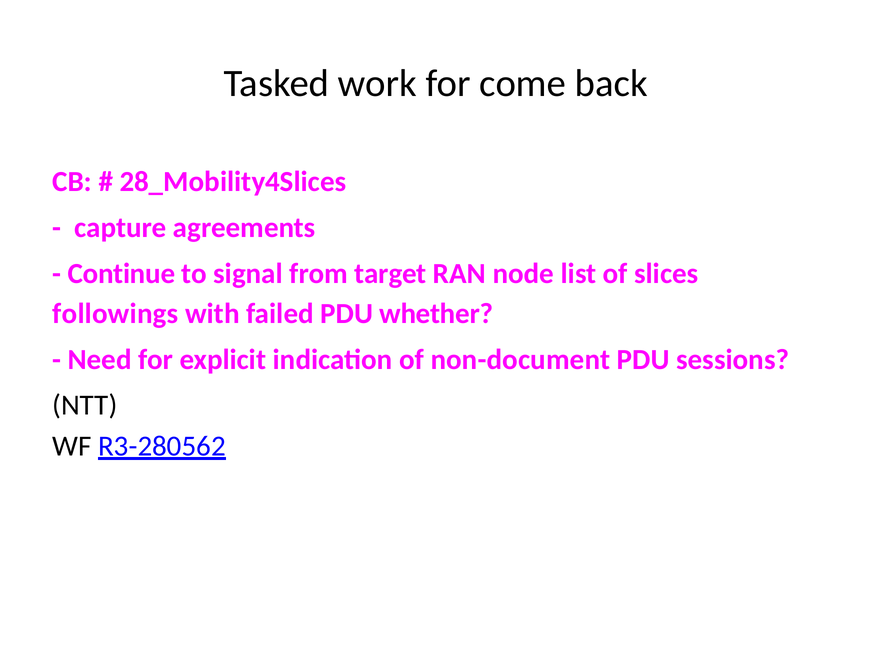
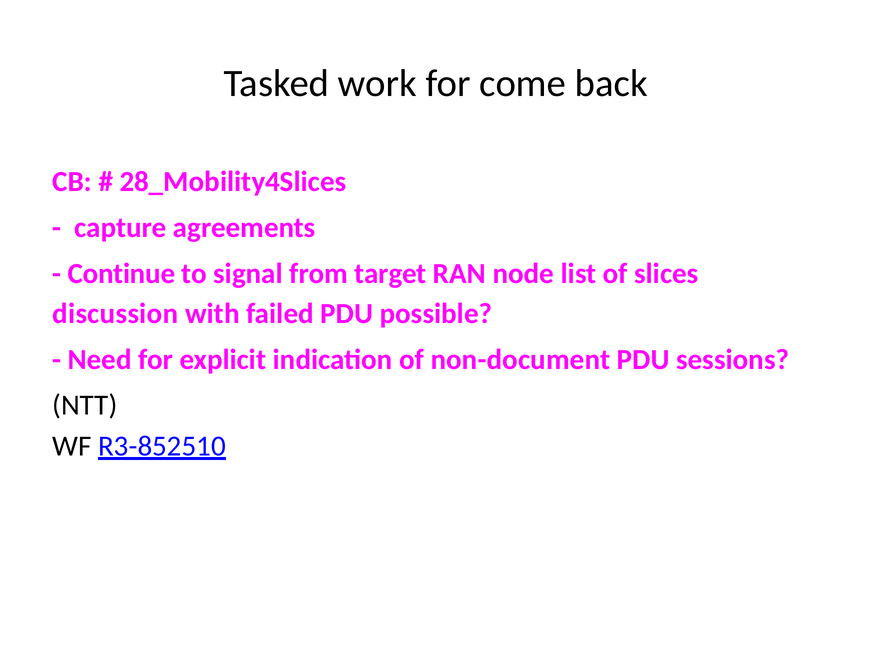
followings: followings -> discussion
whether: whether -> possible
R3-280562: R3-280562 -> R3-852510
